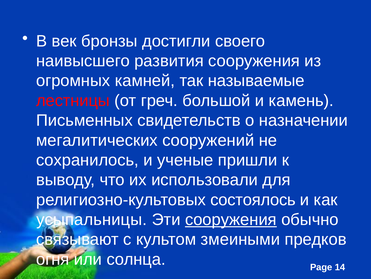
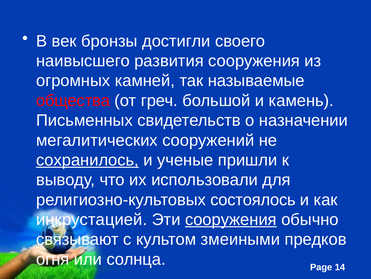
лестницы: лестницы -> общества
сохранилось underline: none -> present
усыпальницы: усыпальницы -> инкрустацией
